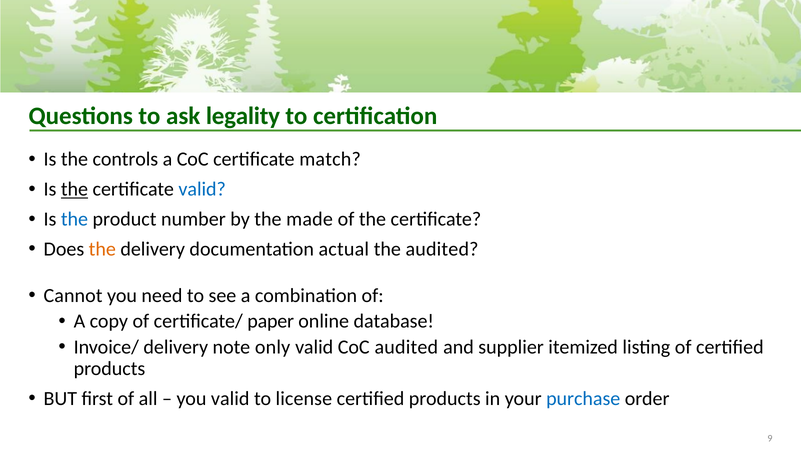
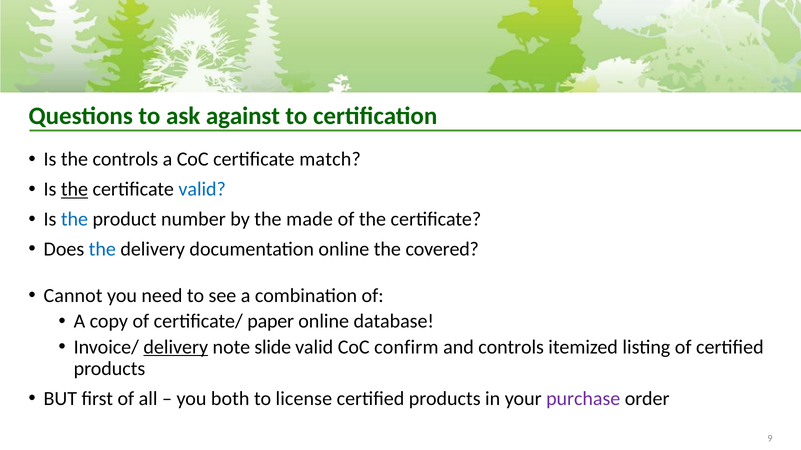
legality: legality -> against
the at (102, 249) colour: orange -> blue
documentation actual: actual -> online
the audited: audited -> covered
delivery at (176, 347) underline: none -> present
only: only -> slide
CoC audited: audited -> confirm
and supplier: supplier -> controls
you valid: valid -> both
purchase colour: blue -> purple
